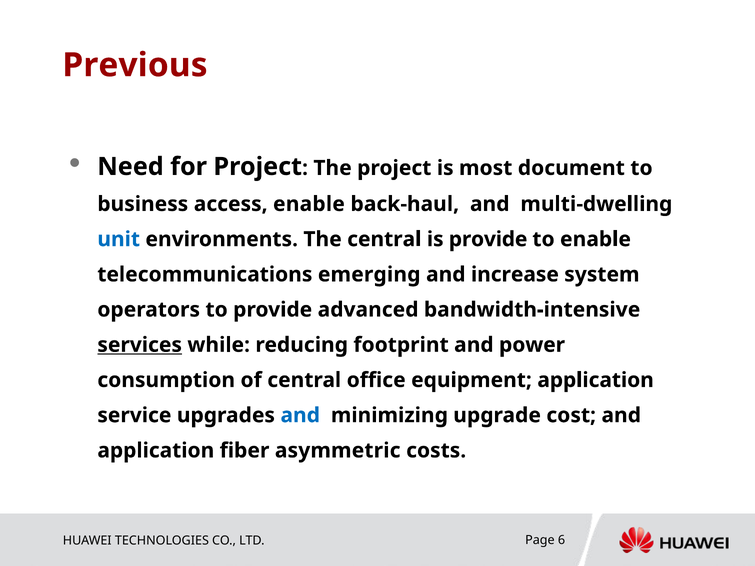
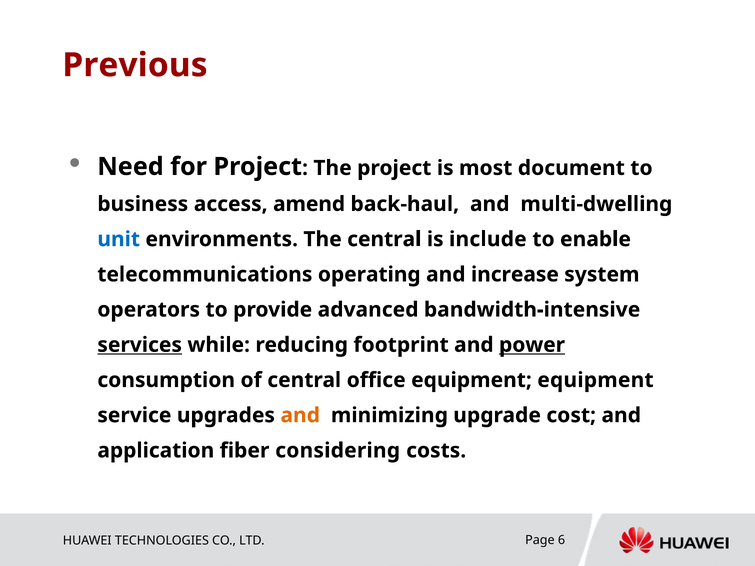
access enable: enable -> amend
is provide: provide -> include
emerging: emerging -> operating
power underline: none -> present
equipment application: application -> equipment
and at (300, 415) colour: blue -> orange
asymmetric: asymmetric -> considering
